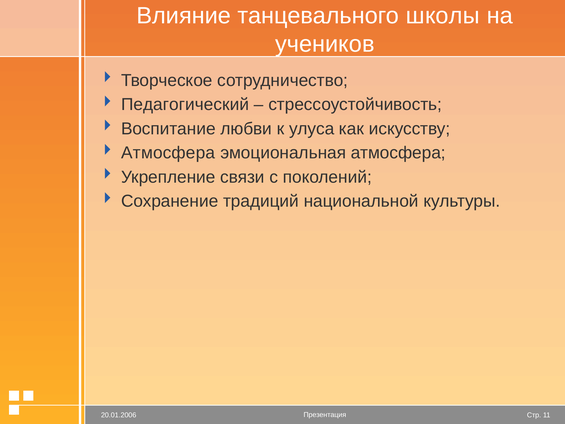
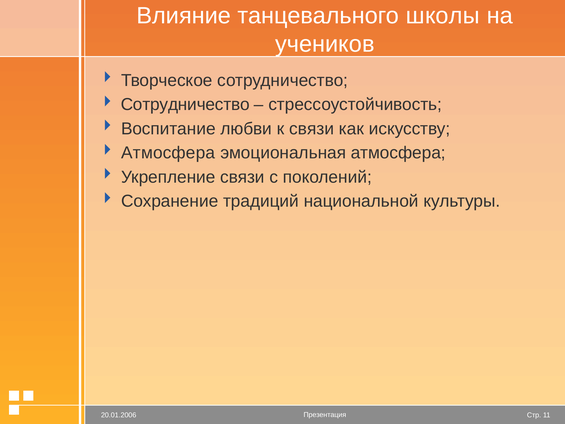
Педагогический at (185, 104): Педагогический -> Сотрудничество
к улуса: улуса -> связи
